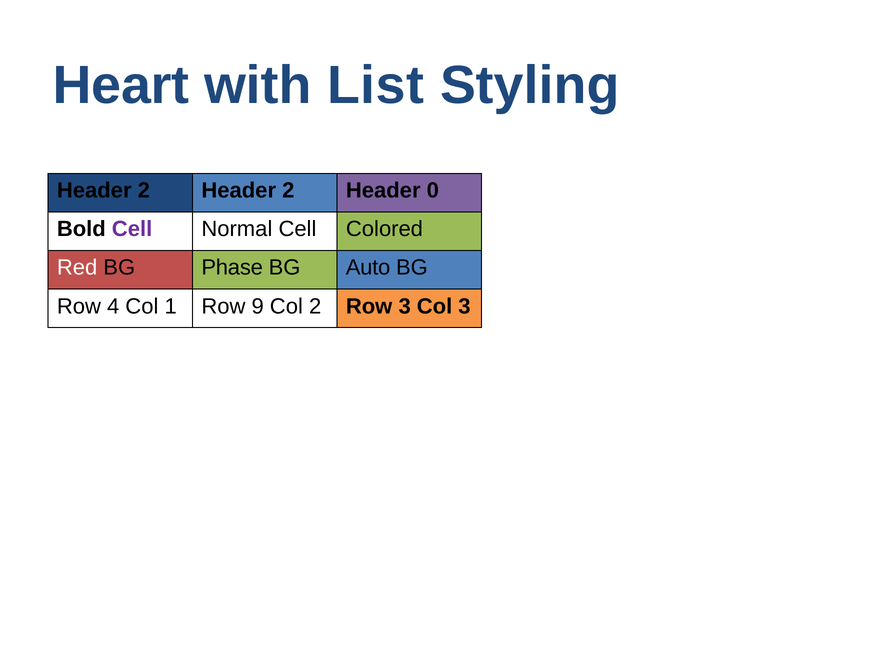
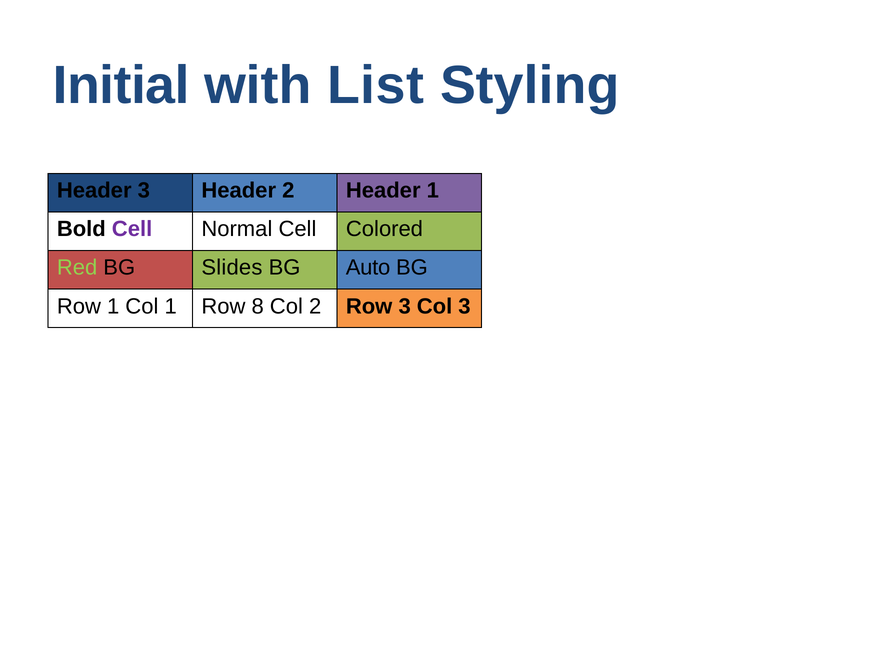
Heart: Heart -> Initial
2 at (144, 191): 2 -> 3
Header 0: 0 -> 1
Red colour: white -> light green
Phase: Phase -> Slides
Row 4: 4 -> 1
9: 9 -> 8
